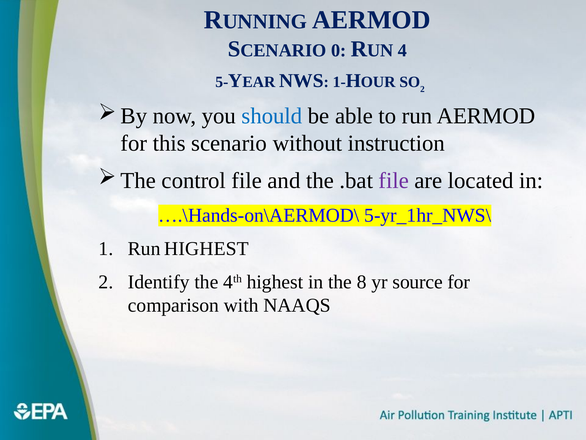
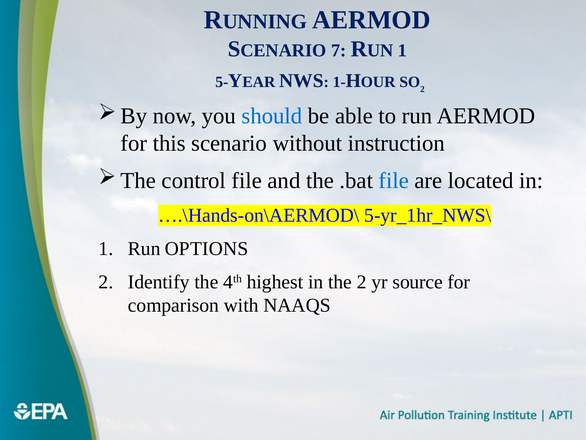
0: 0 -> 7
4 at (403, 50): 4 -> 1
file at (394, 180) colour: purple -> blue
Run HIGHEST: HIGHEST -> OPTIONS
the 8: 8 -> 2
